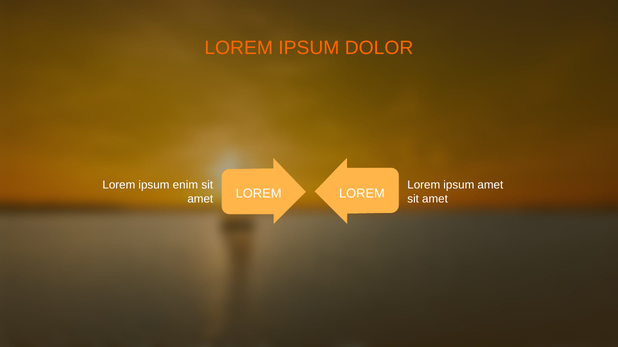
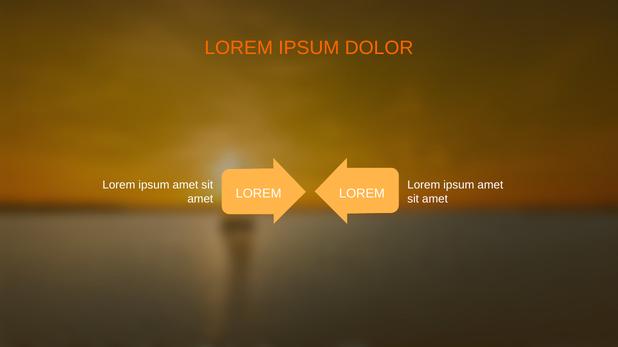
enim at (185, 185): enim -> amet
